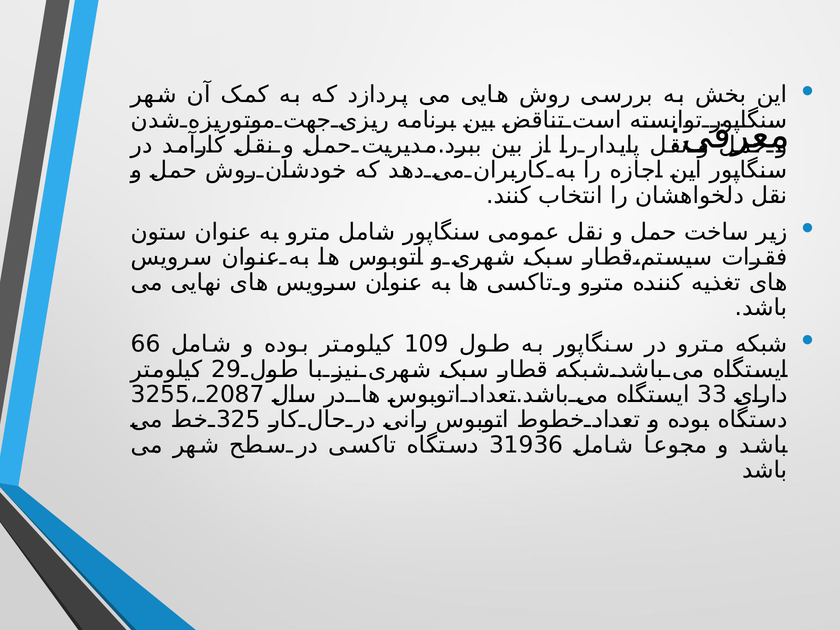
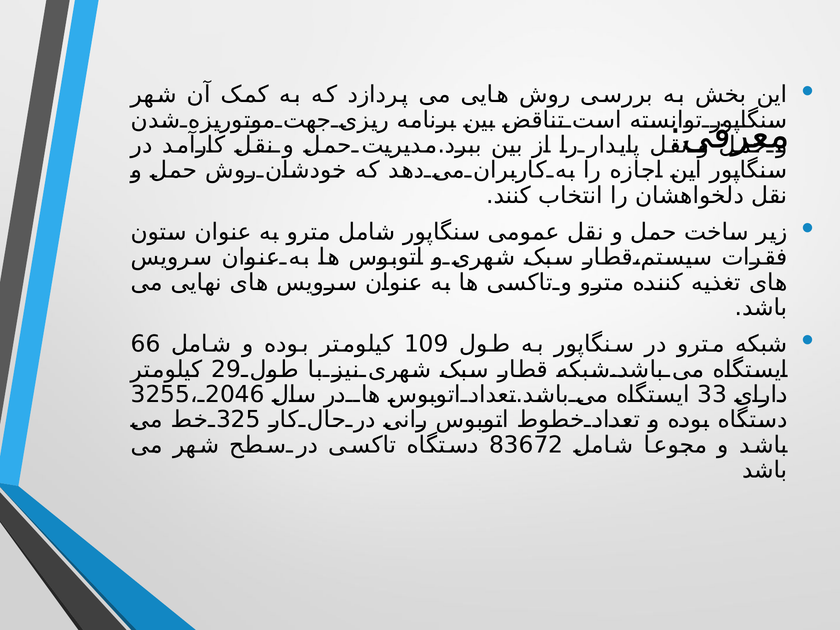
2087: 2087 -> 2046
31936: 31936 -> 83672
